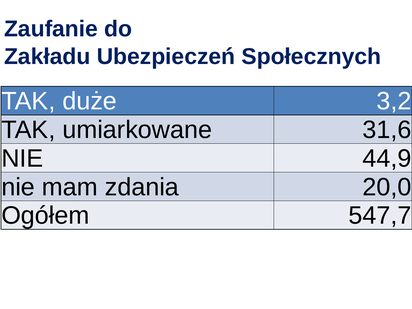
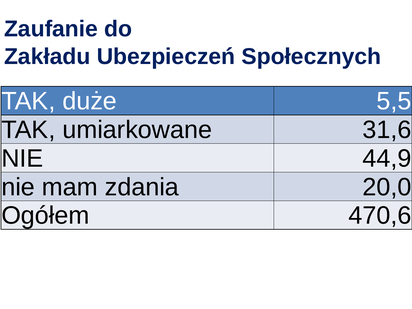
3,2: 3,2 -> 5,5
547,7: 547,7 -> 470,6
